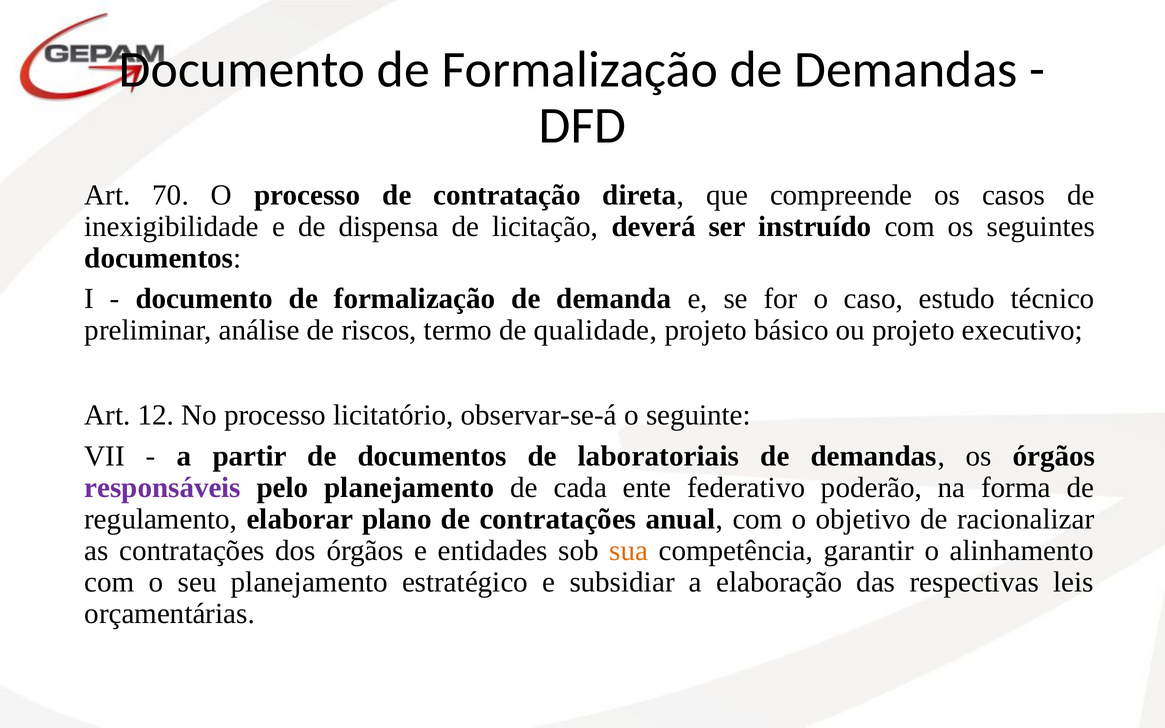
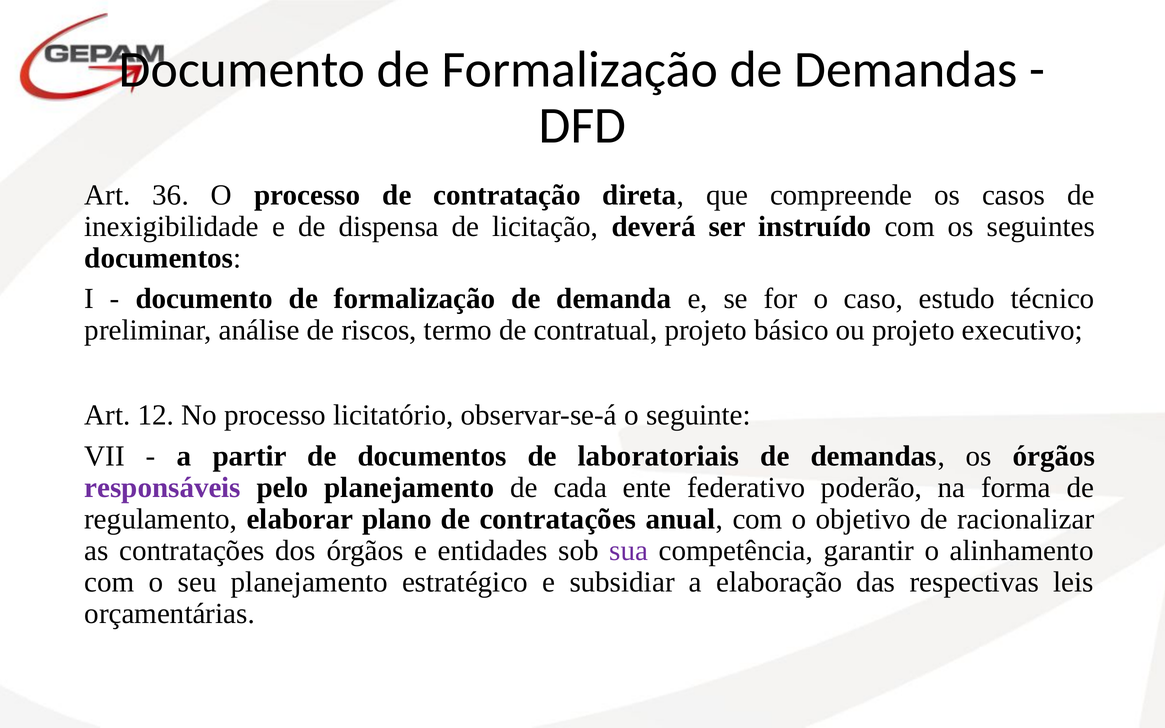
70: 70 -> 36
qualidade: qualidade -> contratual
sua colour: orange -> purple
